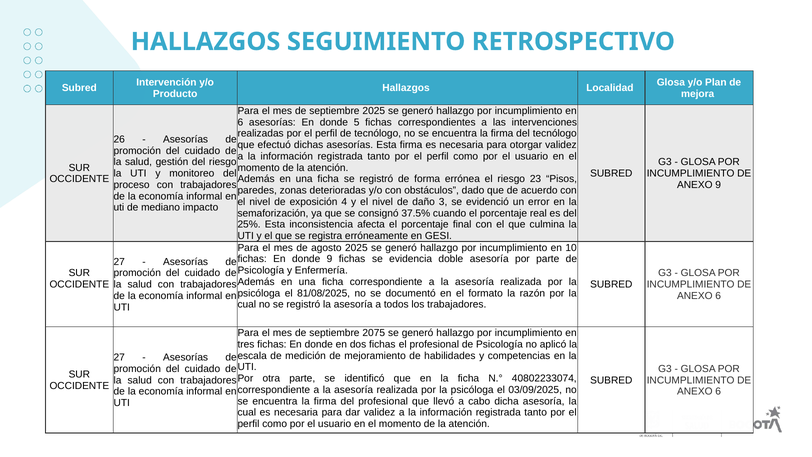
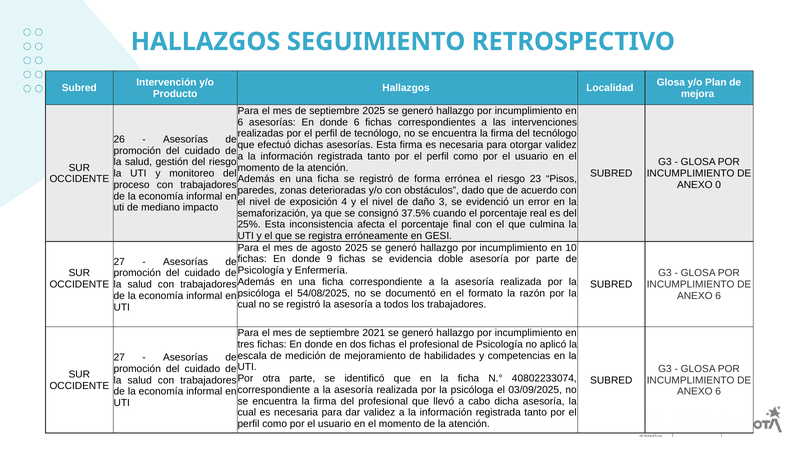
donde 5: 5 -> 6
ANEXO 9: 9 -> 0
81/08/2025: 81/08/2025 -> 54/08/2025
2075: 2075 -> 2021
